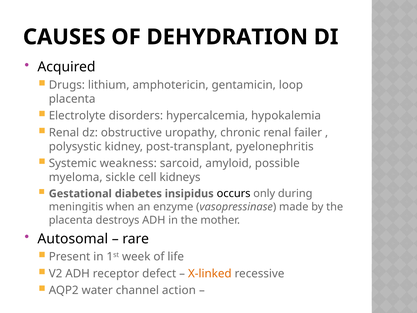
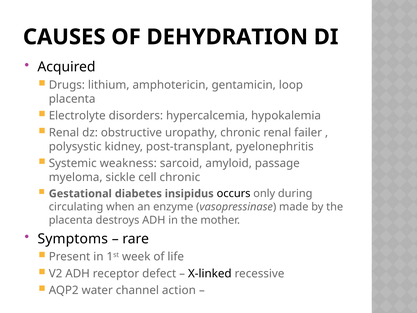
possible: possible -> passage
cell kidneys: kidneys -> chronic
meningitis: meningitis -> circulating
Autosomal: Autosomal -> Symptoms
X-linked colour: orange -> black
